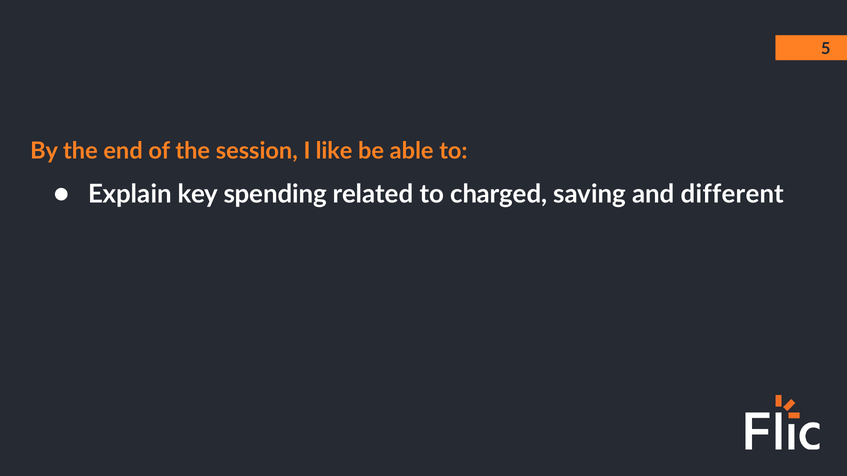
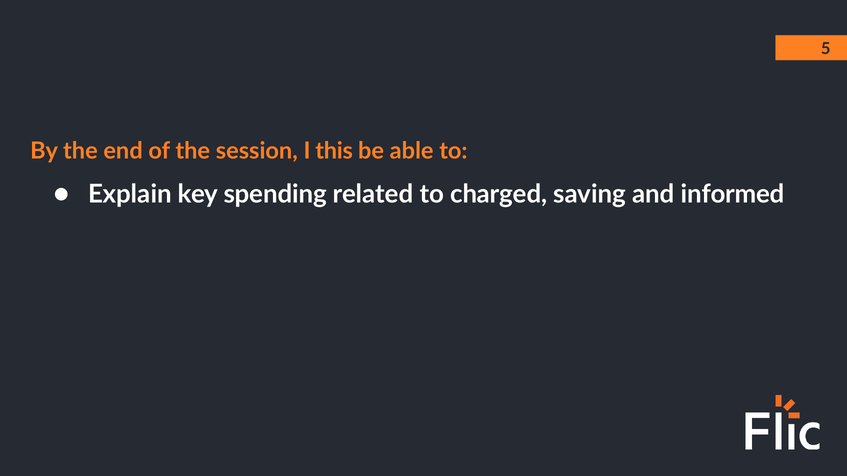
like: like -> this
different: different -> informed
